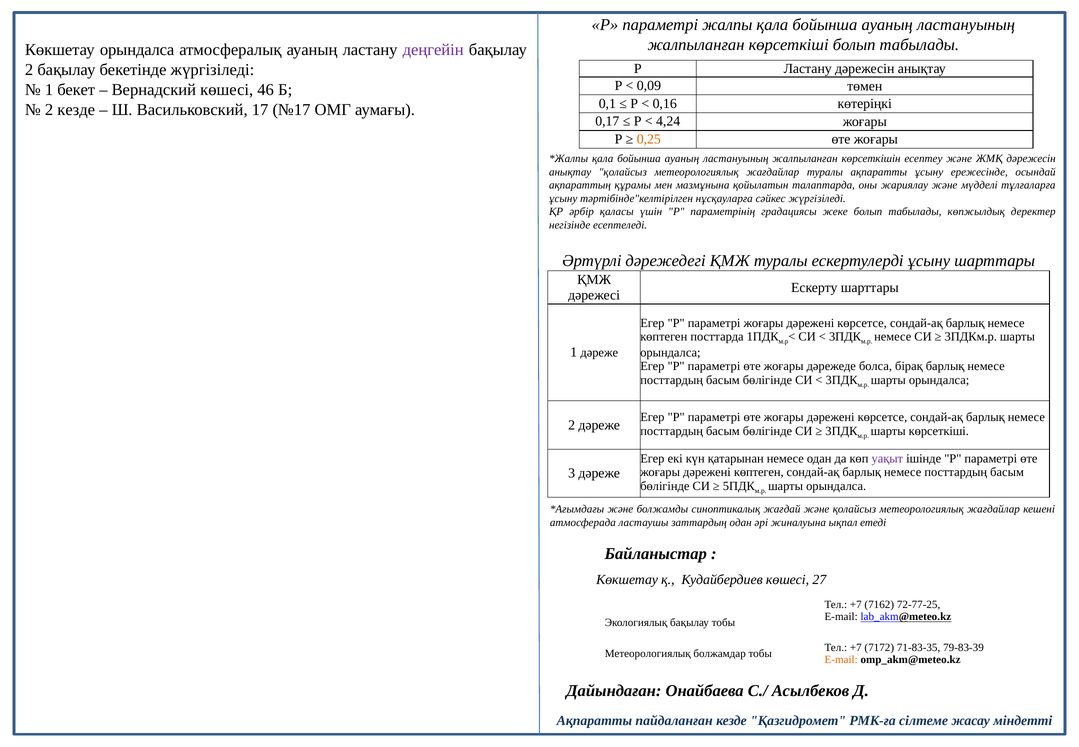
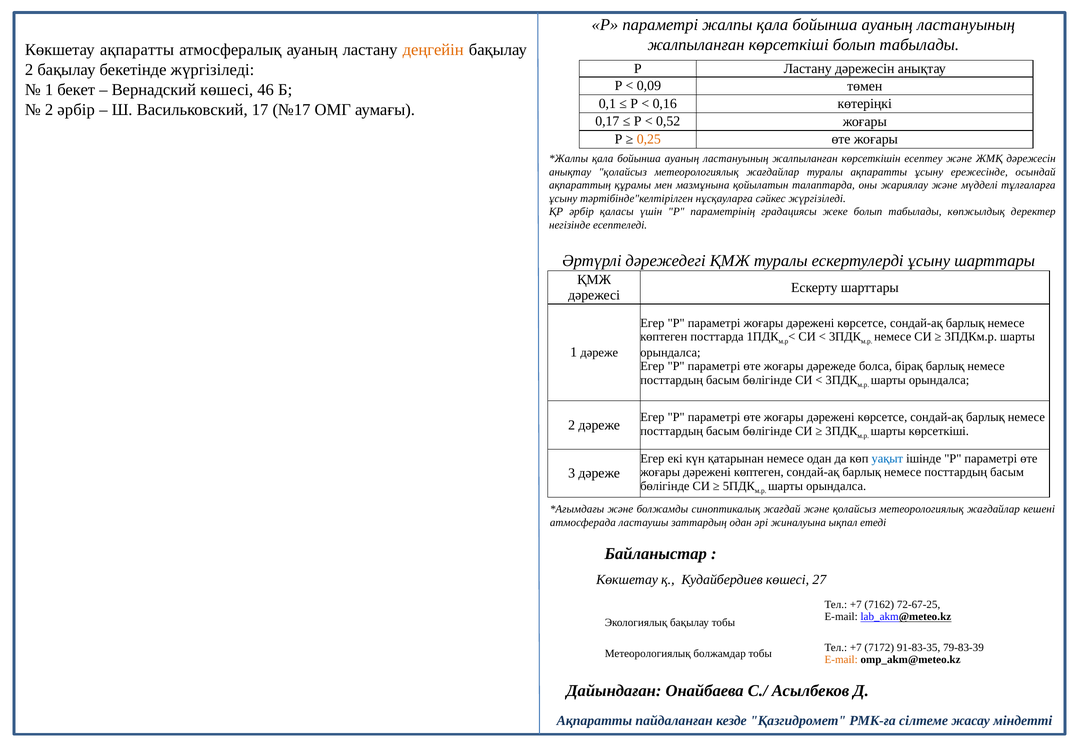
Көкшетау орындалса: орындалса -> ақпаратты
деңгейін colour: purple -> orange
2 кезде: кезде -> әрбір
4,24: 4,24 -> 0,52
уақыт colour: purple -> blue
72-77-25: 72-77-25 -> 72-67-25
71-83-35: 71-83-35 -> 91-83-35
